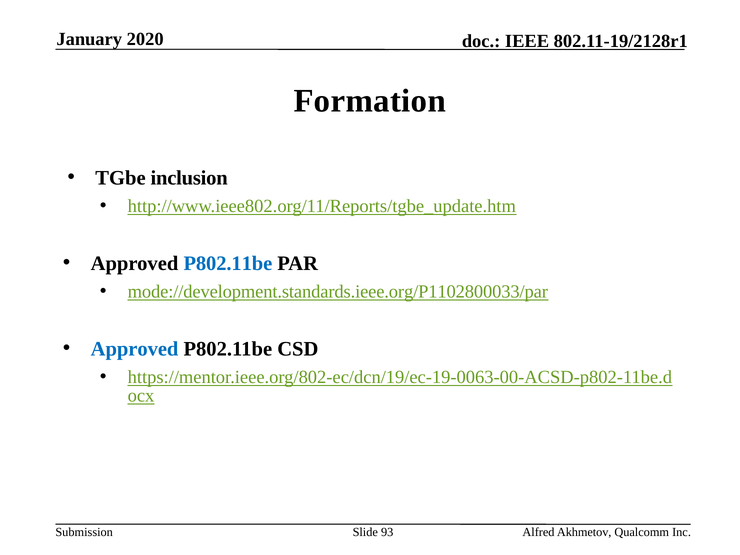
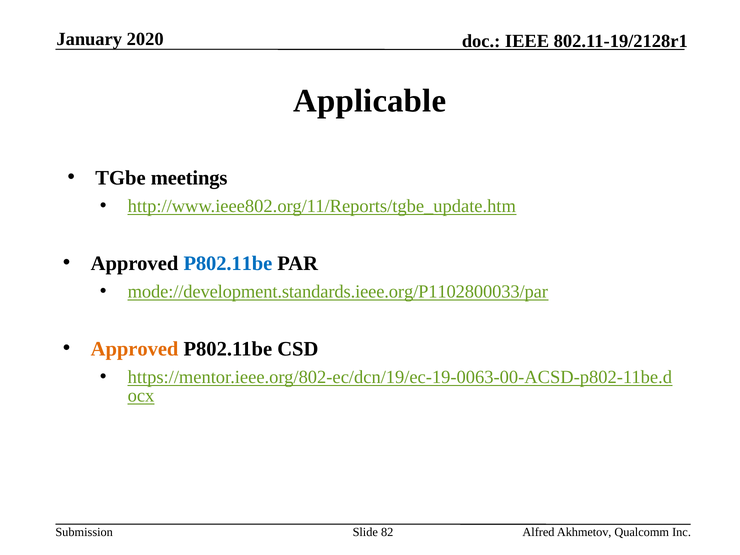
Formation: Formation -> Applicable
inclusion: inclusion -> meetings
Approved at (135, 349) colour: blue -> orange
93: 93 -> 82
